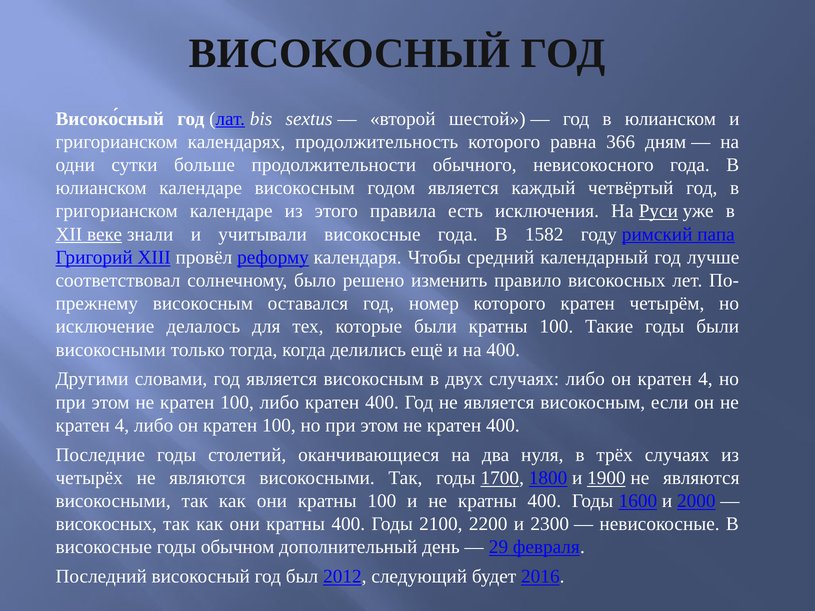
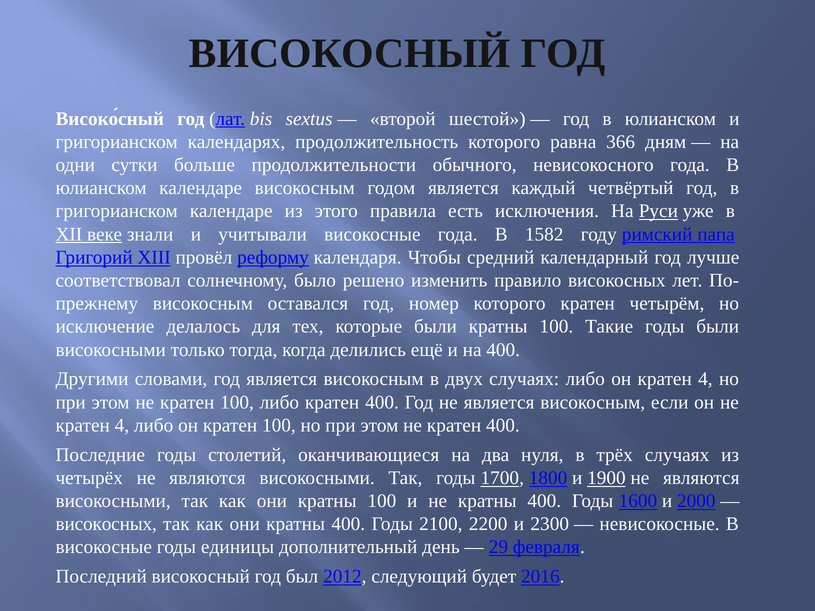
обычном: обычном -> единицы
